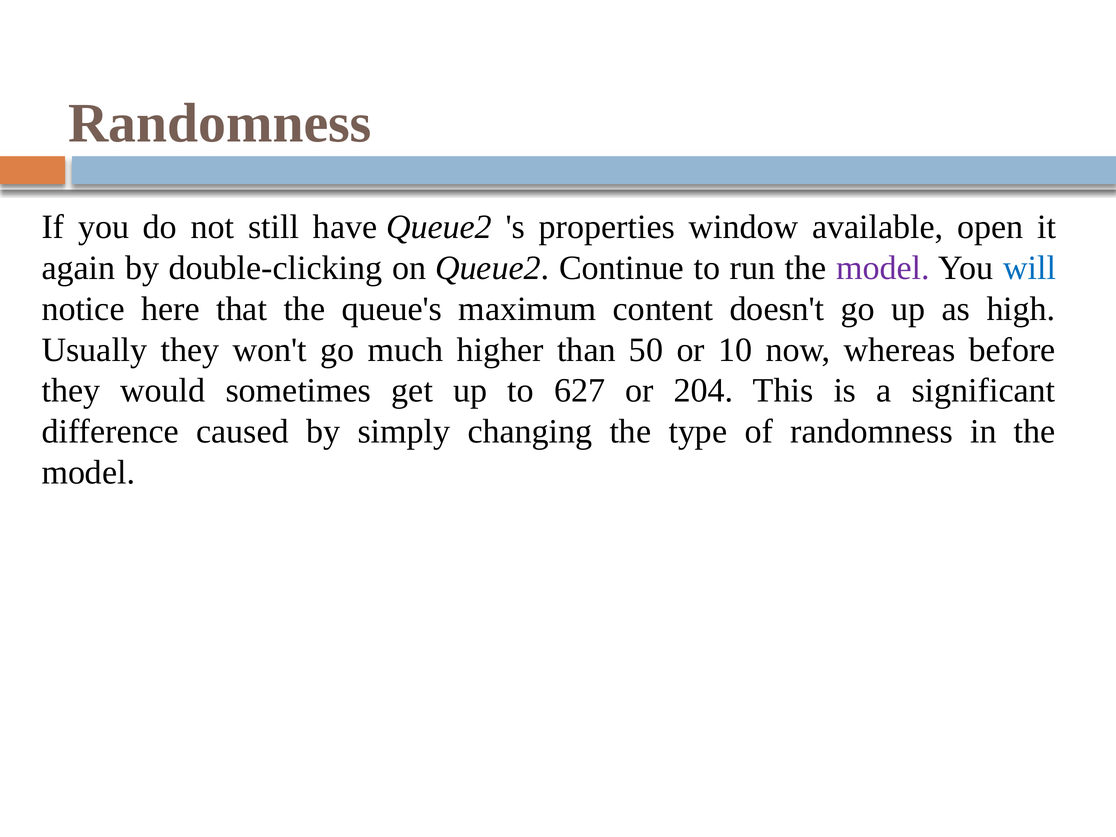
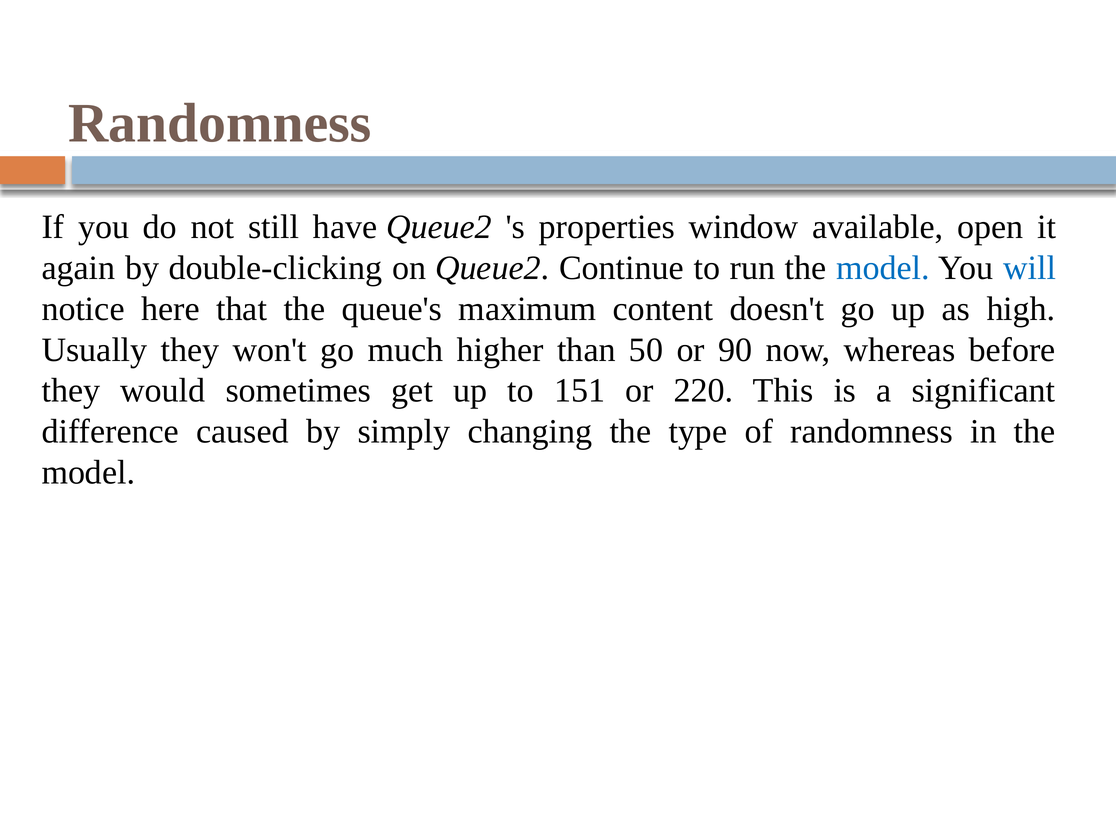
model at (883, 268) colour: purple -> blue
10: 10 -> 90
627: 627 -> 151
204: 204 -> 220
